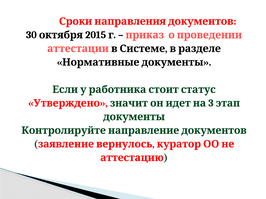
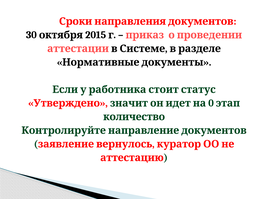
3: 3 -> 0
документы: документы -> количество
